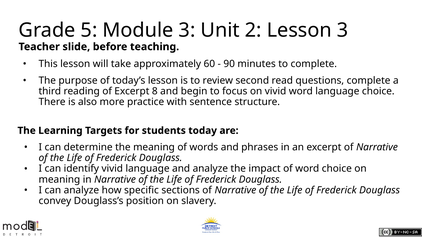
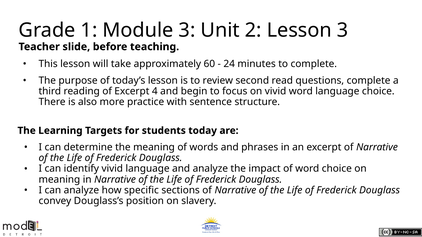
5: 5 -> 1
90: 90 -> 24
8: 8 -> 4
